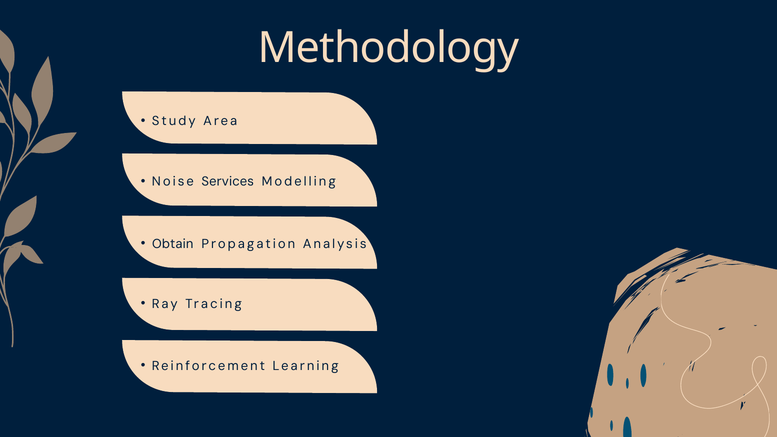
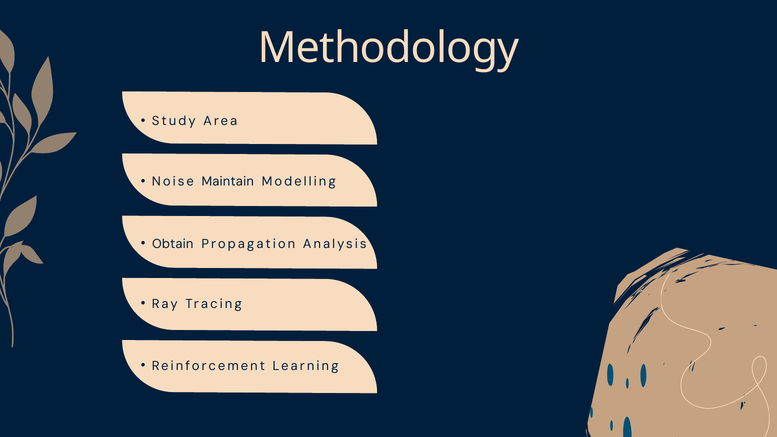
Services: Services -> Maintain
